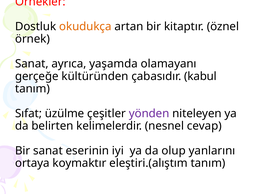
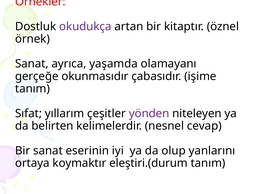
okudukça colour: orange -> purple
kültüründen: kültüründen -> okunmasıdır
kabul: kabul -> işime
üzülme: üzülme -> yıllarım
eleştiri.(alıştım: eleştiri.(alıştım -> eleştiri.(durum
